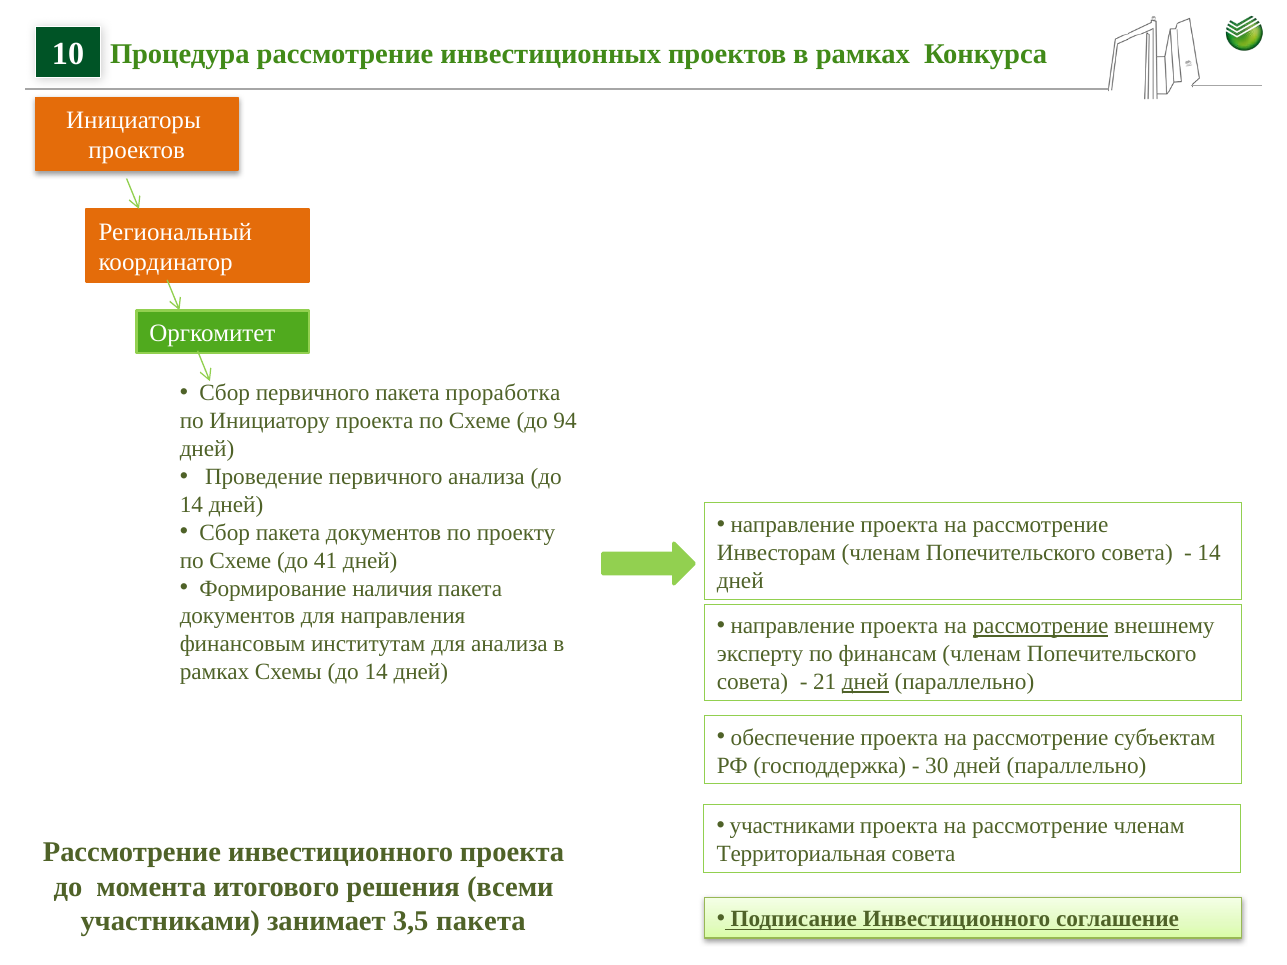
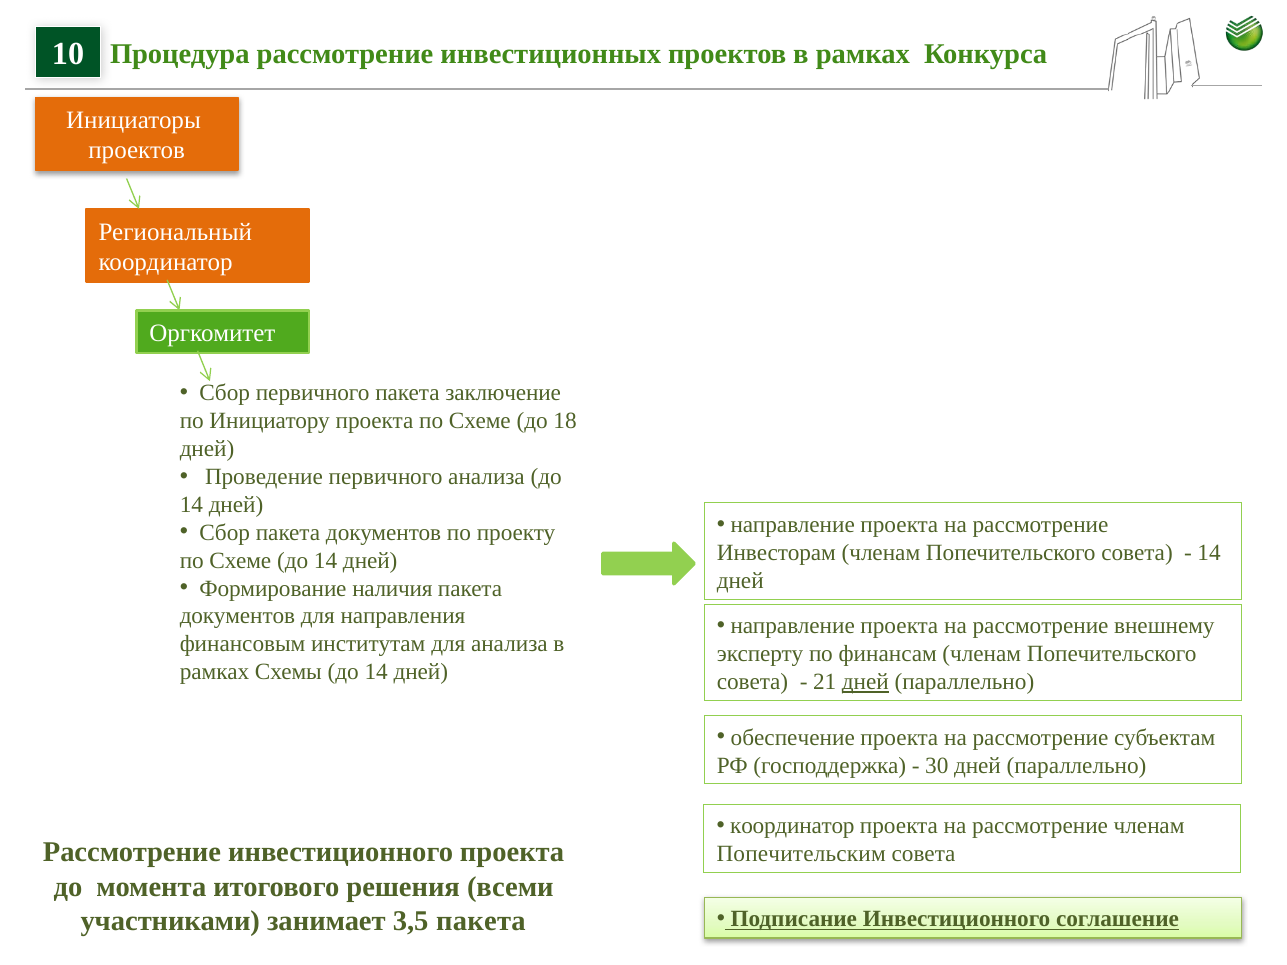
проработка: проработка -> заключение
94: 94 -> 18
Схеме до 41: 41 -> 14
рассмотрение at (1041, 626) underline: present -> none
участниками at (792, 826): участниками -> координатор
Территориальная: Территориальная -> Попечительским
